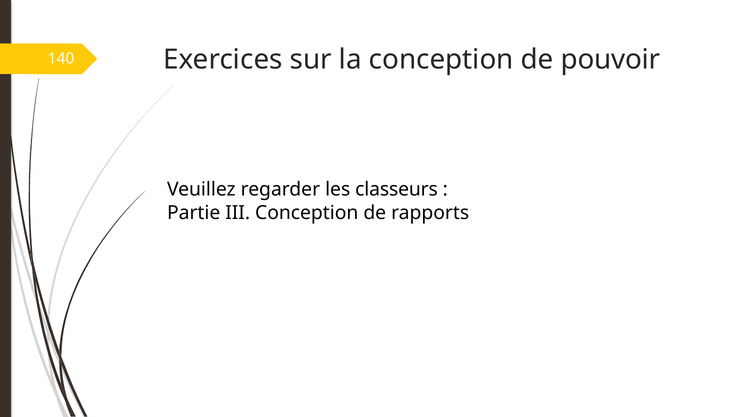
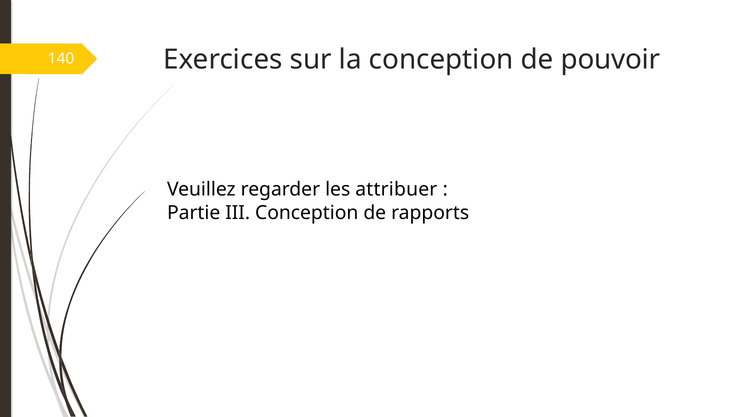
classeurs: classeurs -> attribuer
